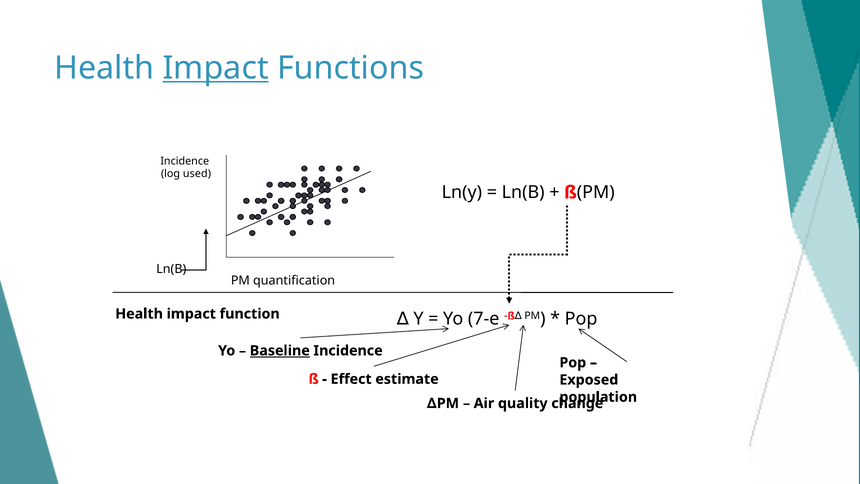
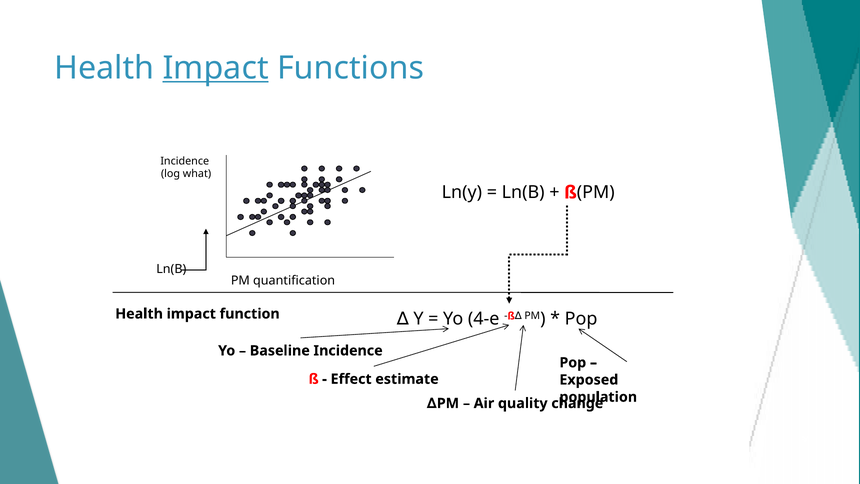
used: used -> what
7-e: 7-e -> 4-e
Baseline underline: present -> none
